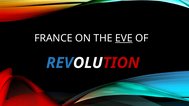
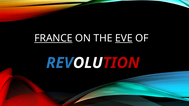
FRANCE underline: none -> present
